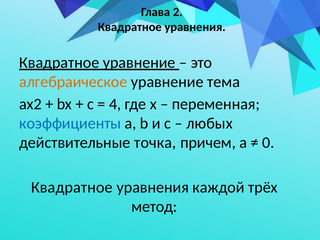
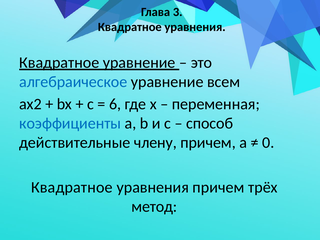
2: 2 -> 3
алгебраическое colour: orange -> blue
тема: тема -> всем
4: 4 -> 6
любых: любых -> способ
точка: точка -> члену
уравнения каждой: каждой -> причем
